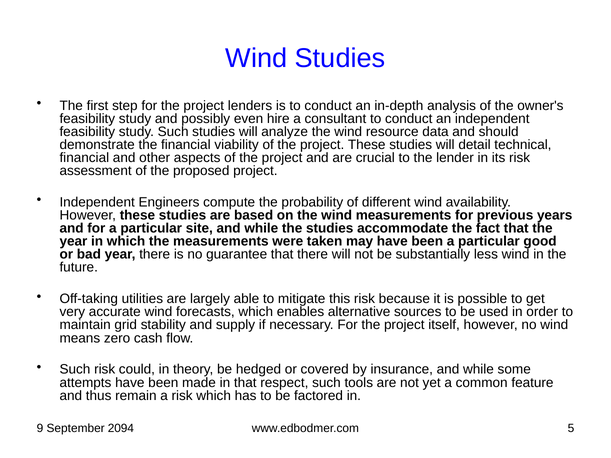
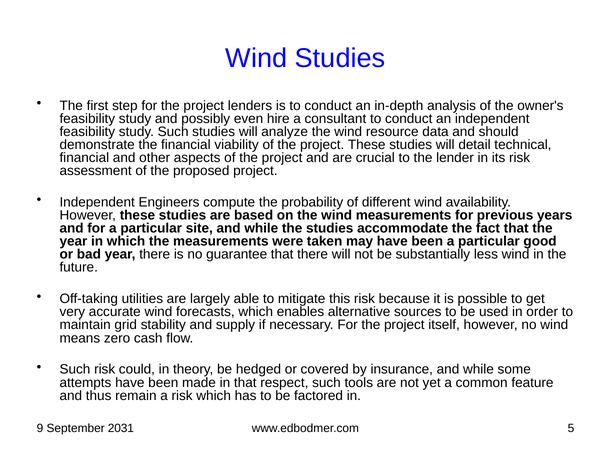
2094: 2094 -> 2031
